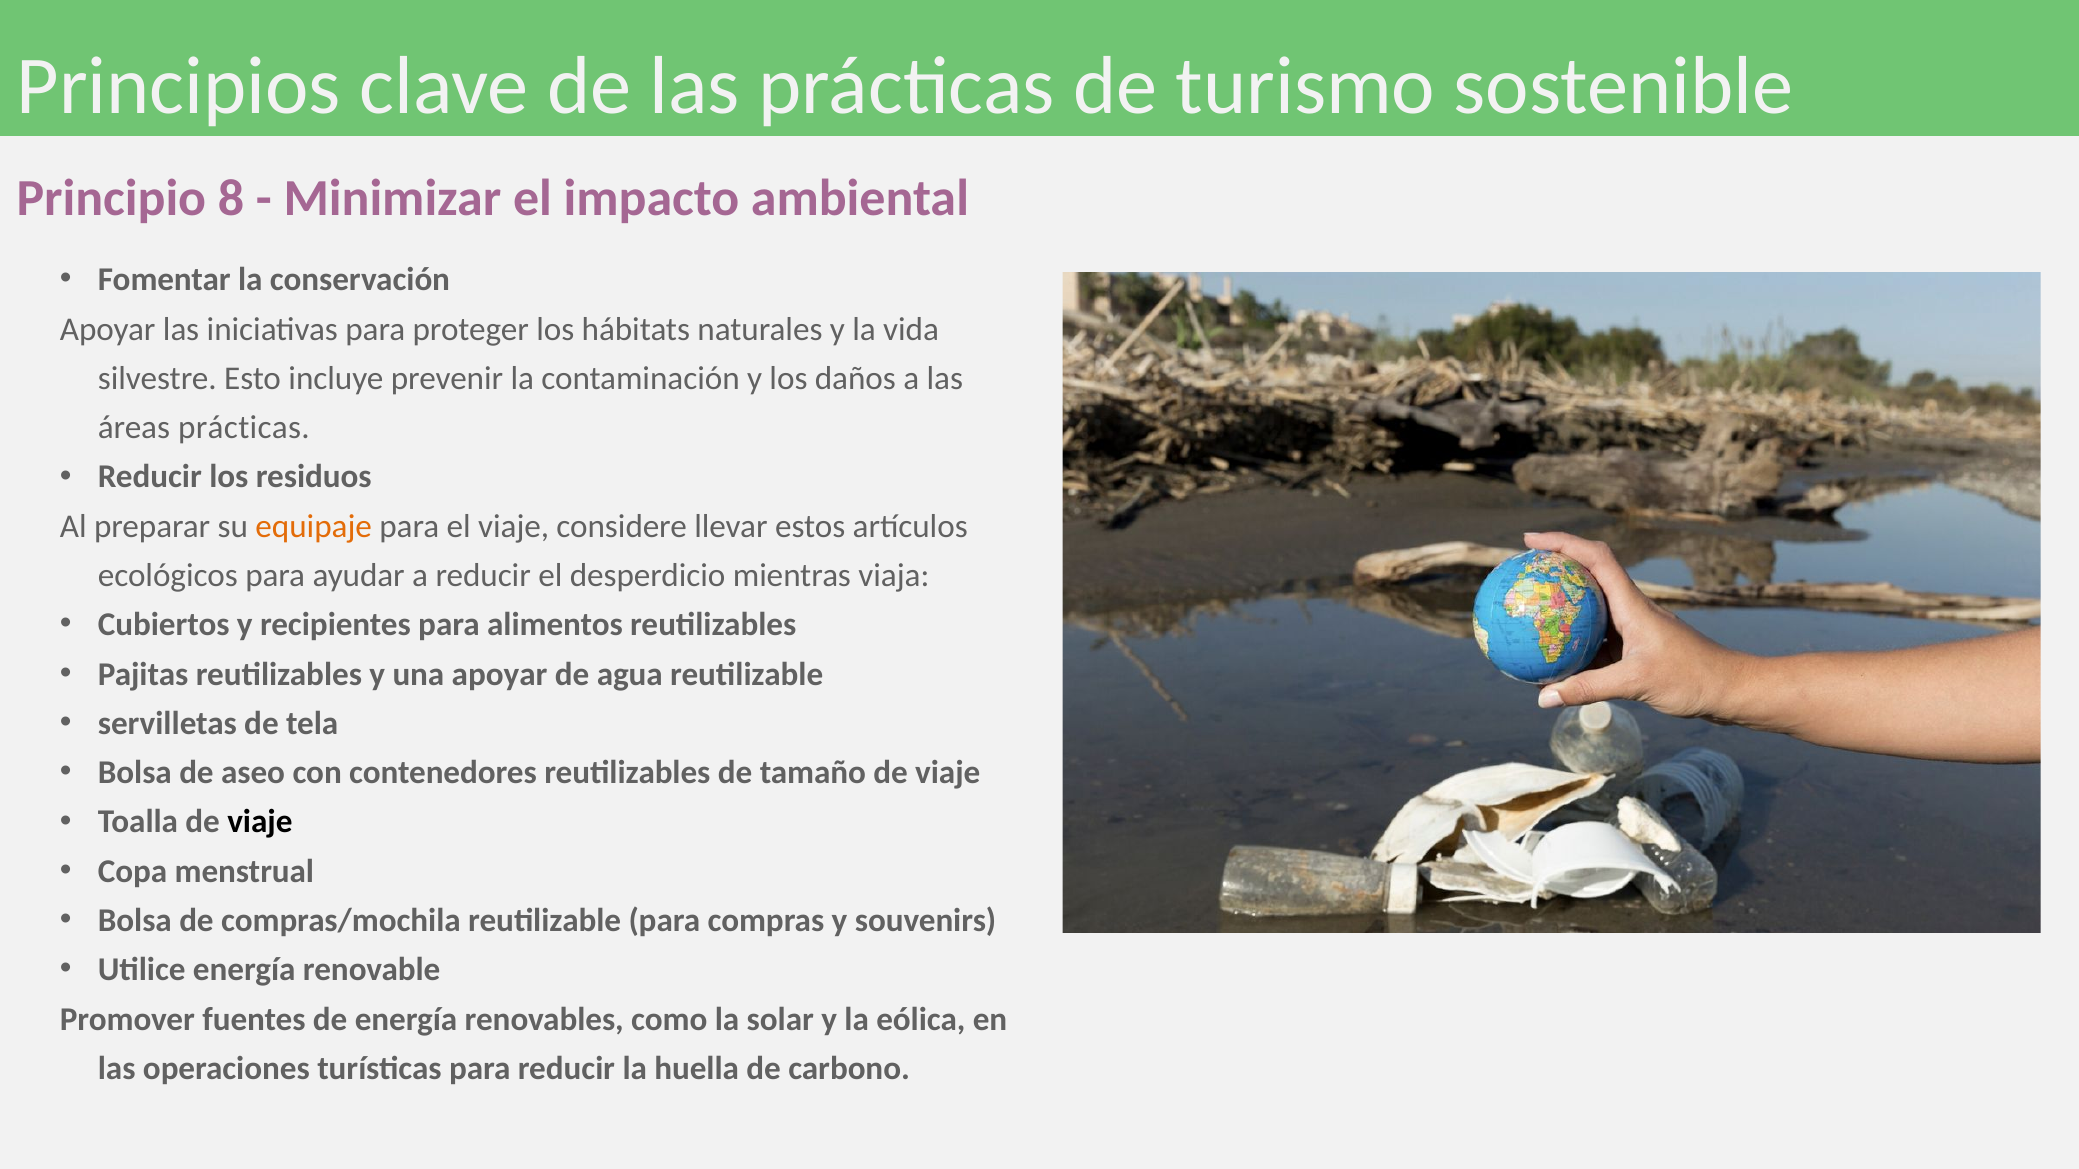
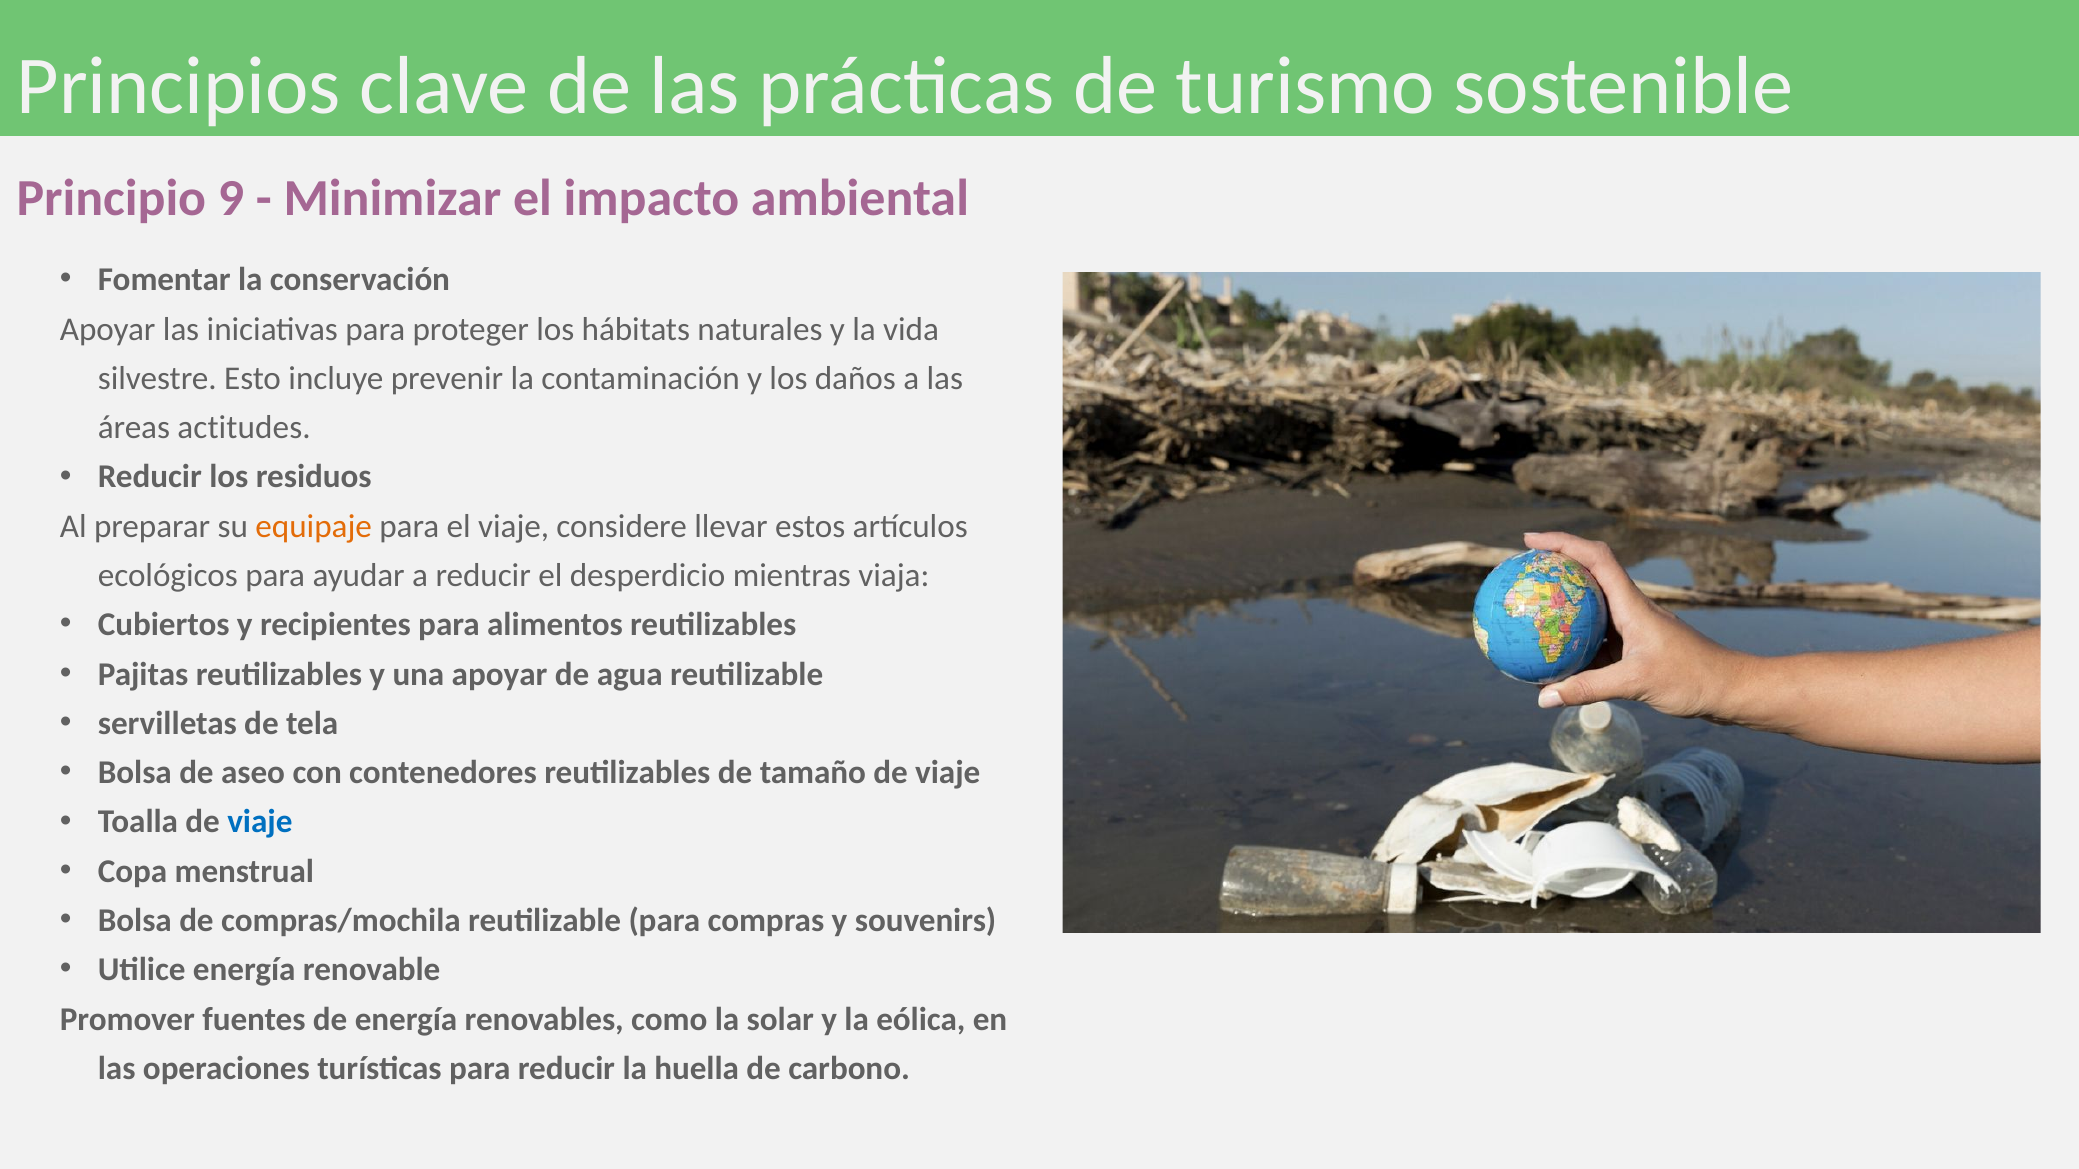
8: 8 -> 9
áreas prácticas: prácticas -> actitudes
viaje at (260, 822) colour: black -> blue
